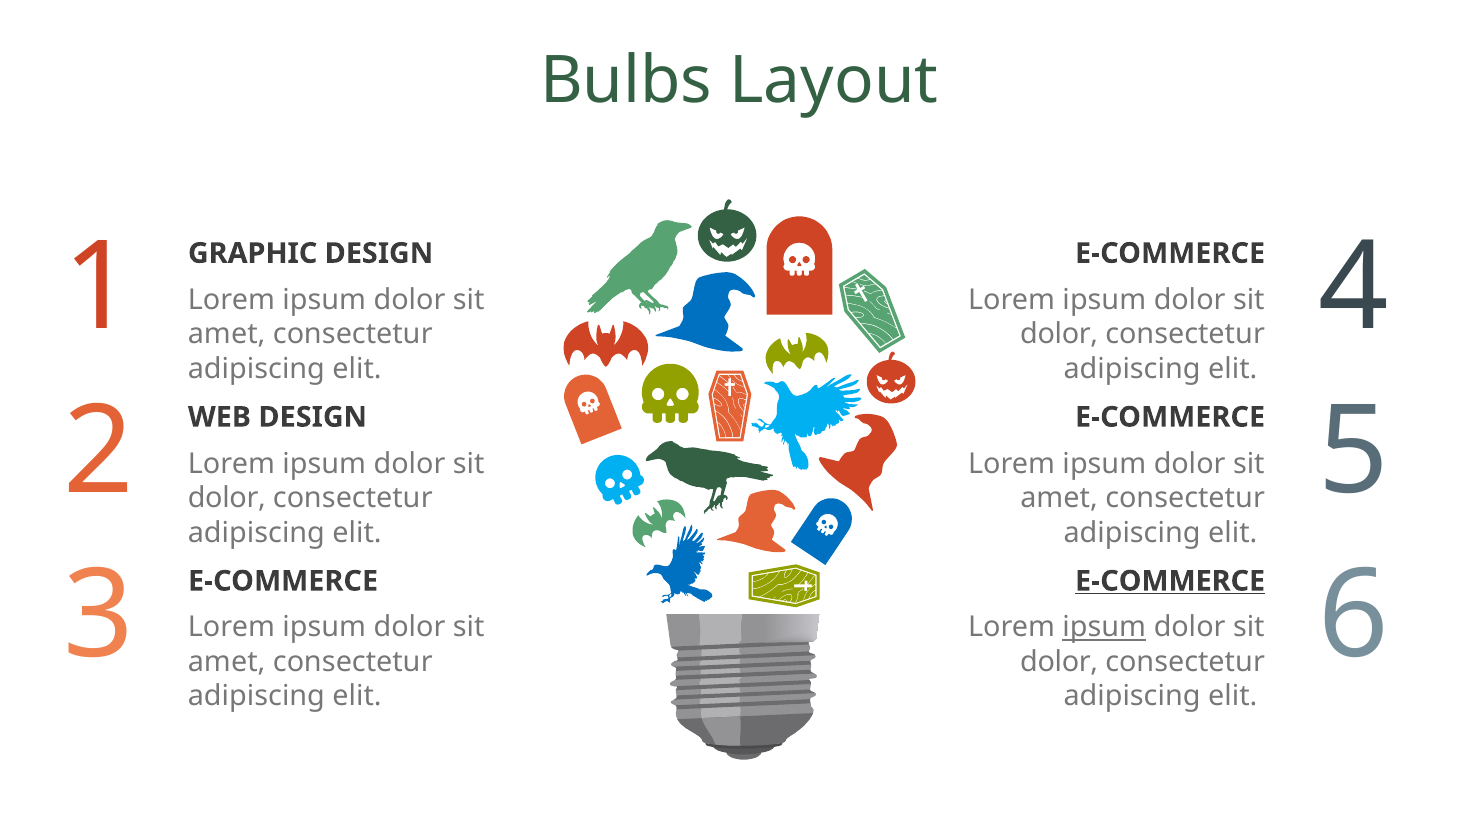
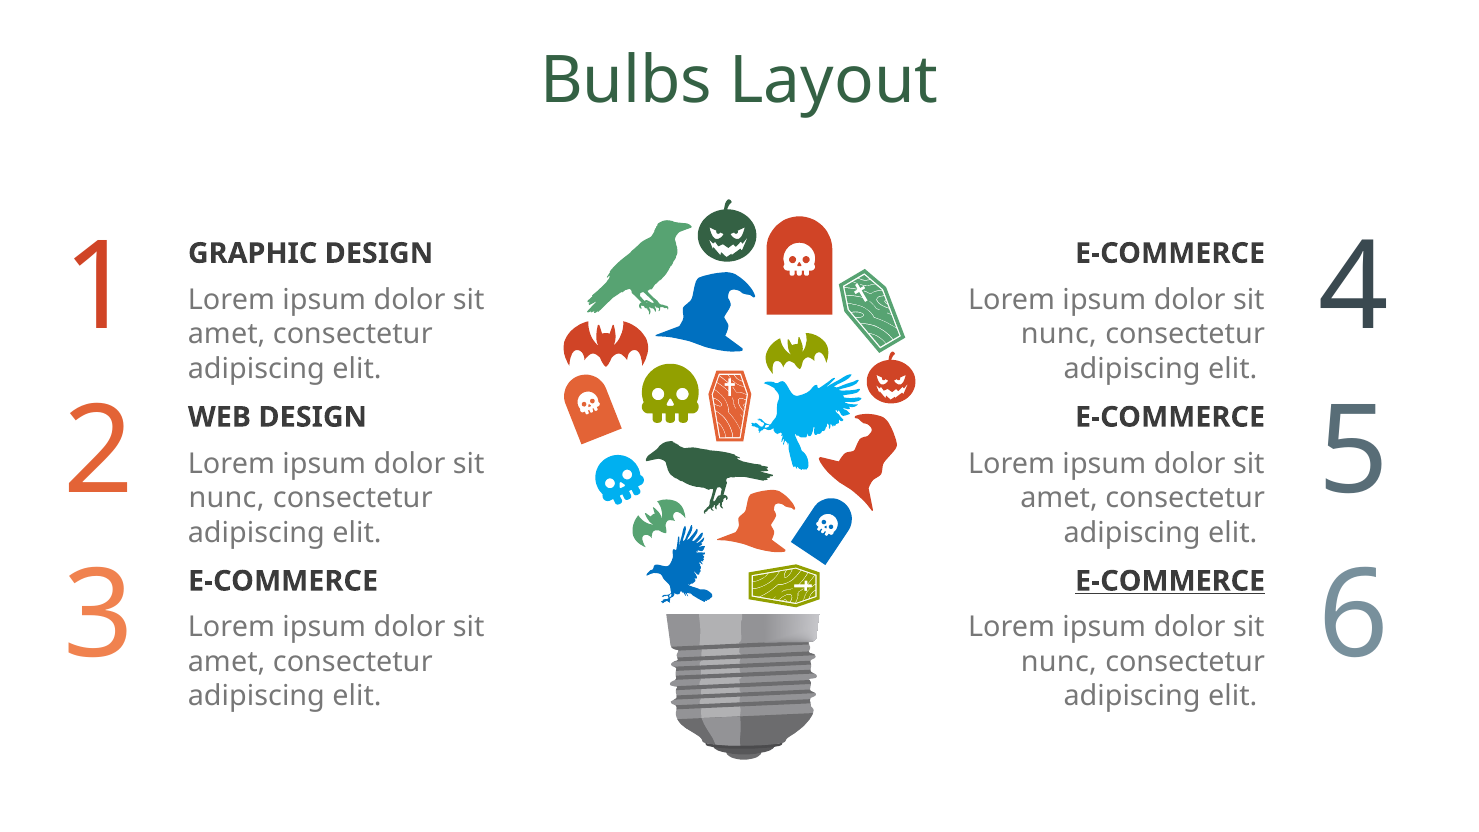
dolor at (1059, 334): dolor -> nunc
dolor at (227, 498): dolor -> nunc
ipsum at (1104, 627) underline: present -> none
dolor at (1059, 662): dolor -> nunc
